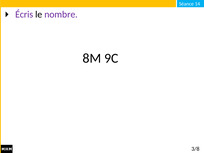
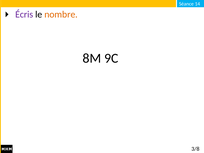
nombre colour: purple -> orange
